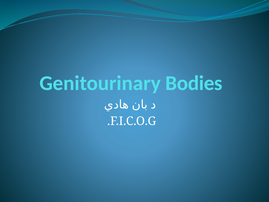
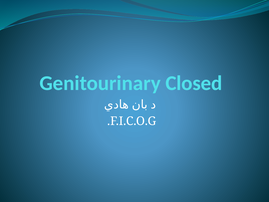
Bodies: Bodies -> Closed
